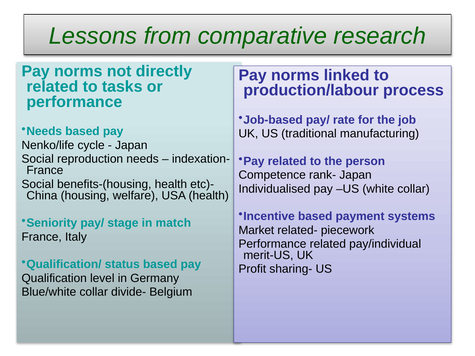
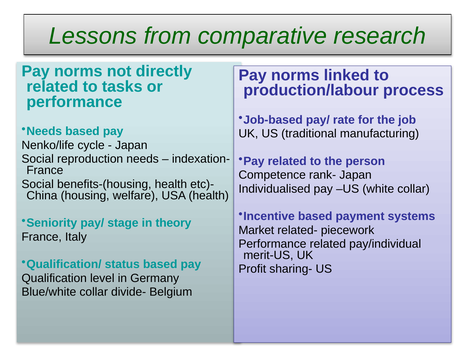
match: match -> theory
